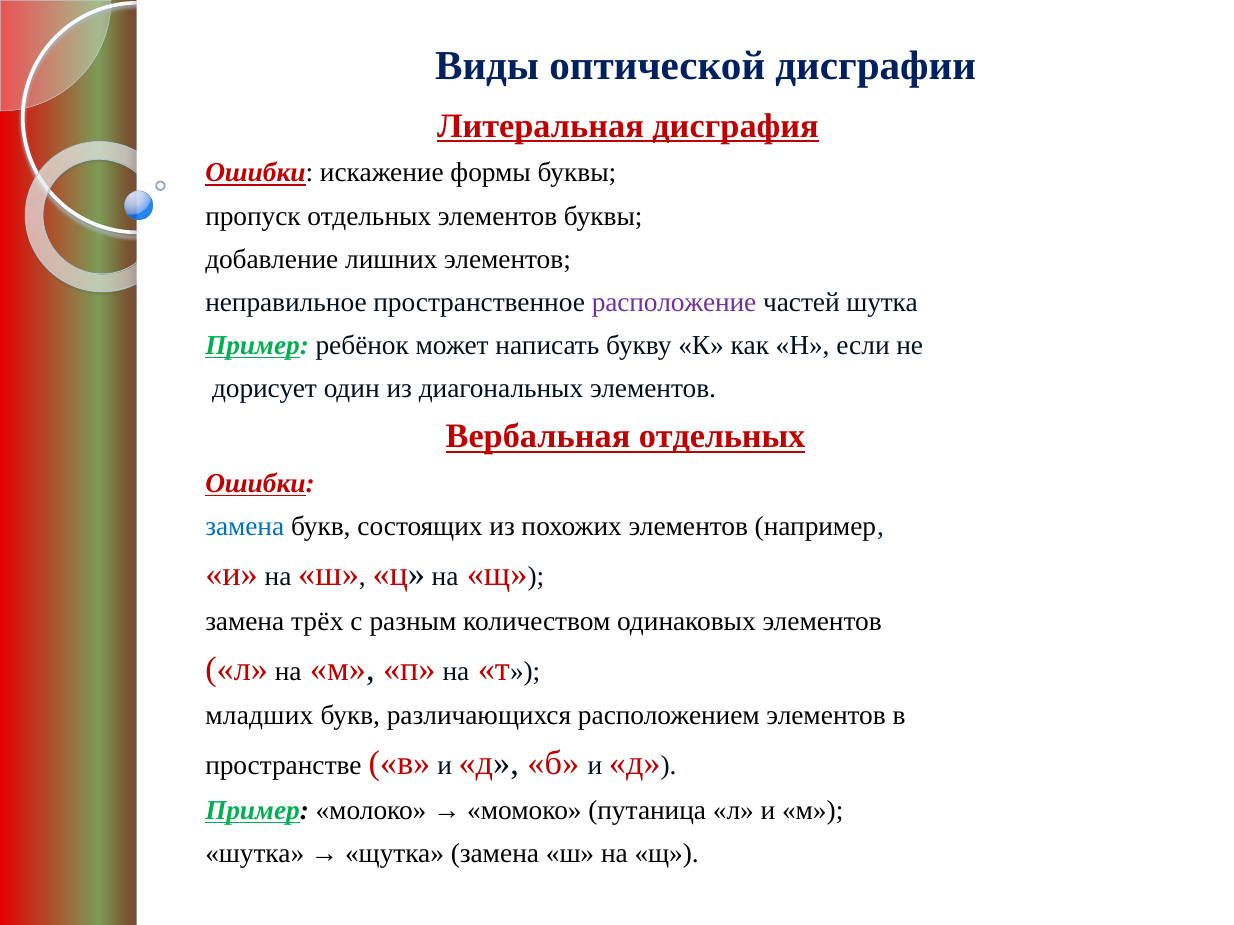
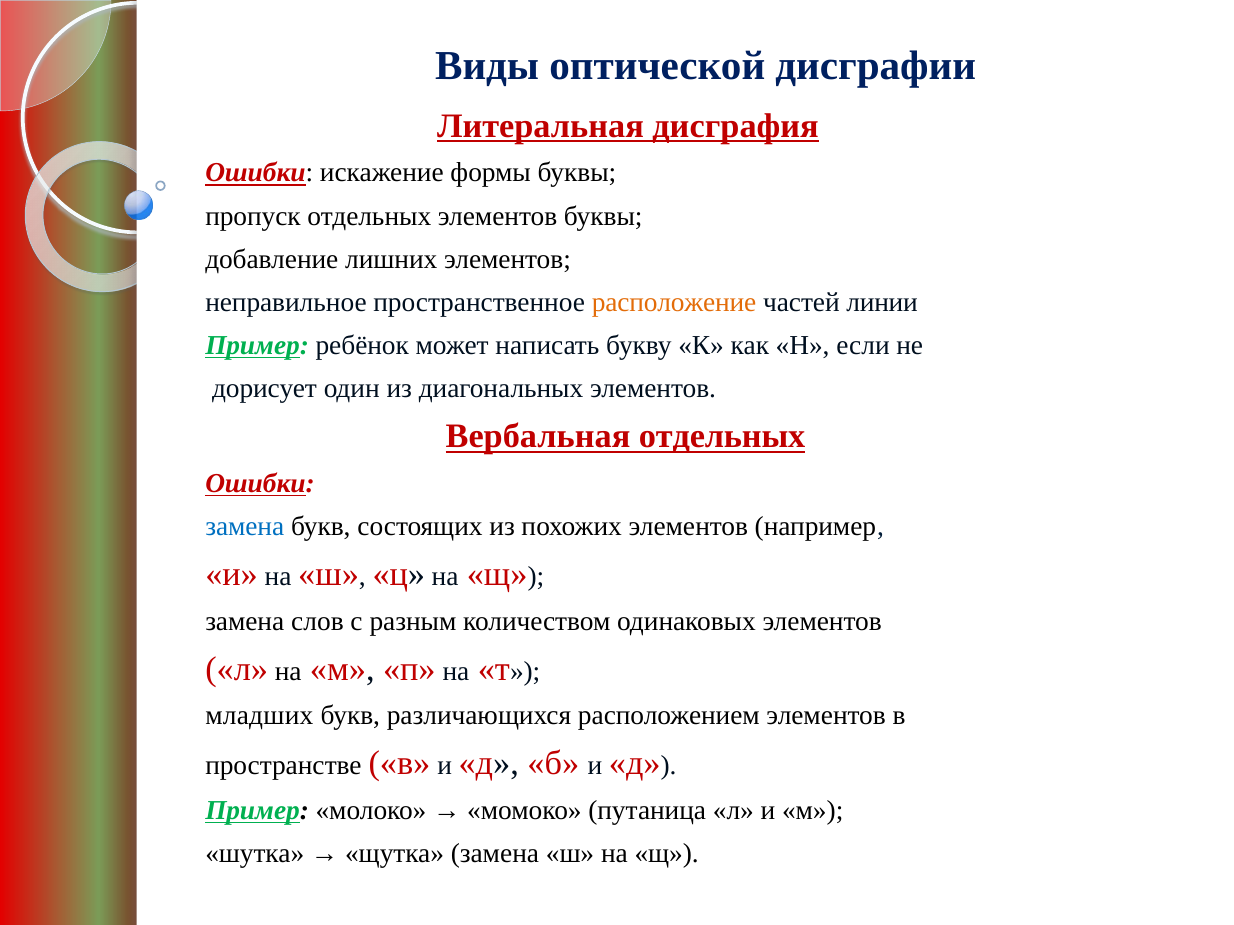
расположение colour: purple -> orange
частей шутка: шутка -> линии
трёх: трёх -> слов
